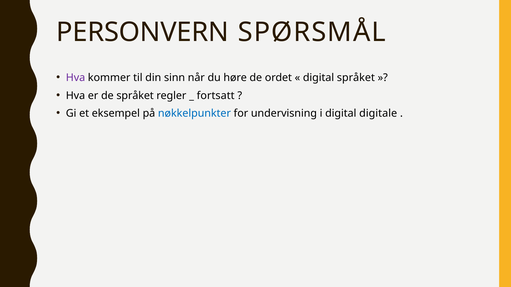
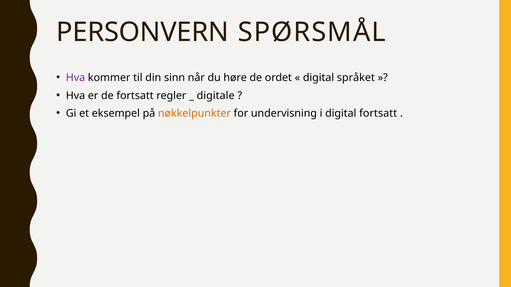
de språket: språket -> fortsatt
fortsatt: fortsatt -> digitale
nøkkelpunkter colour: blue -> orange
digital digitale: digitale -> fortsatt
